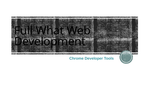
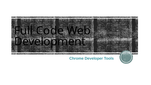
What: What -> Code
